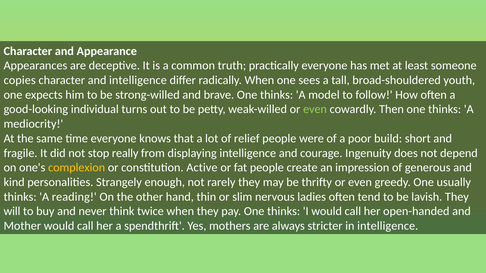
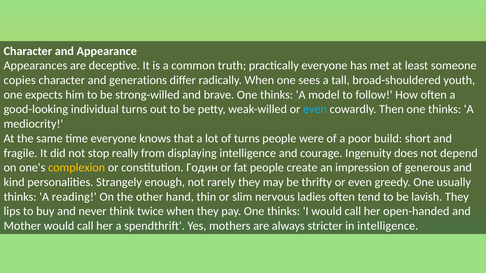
and intelligence: intelligence -> generations
even at (315, 109) colour: light green -> light blue
of relief: relief -> turns
Active: Active -> Годин
will: will -> lips
